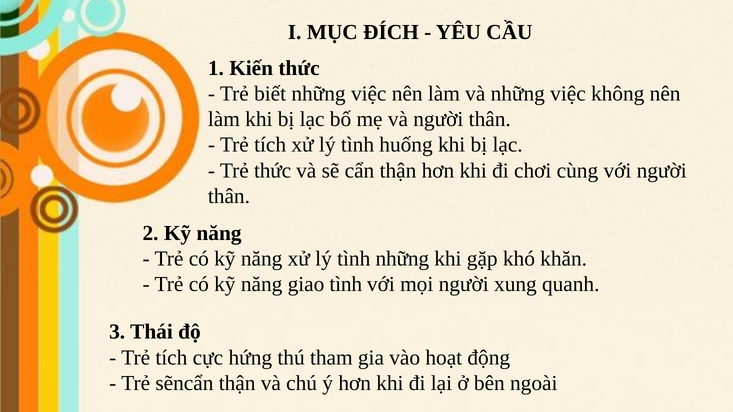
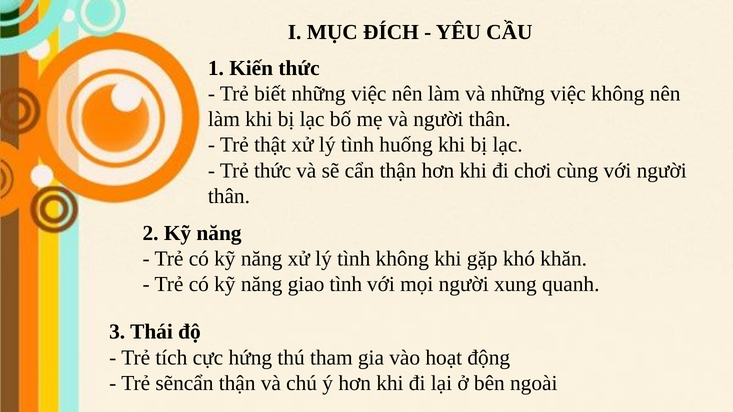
tích at (270, 145): tích -> thật
tình những: những -> không
